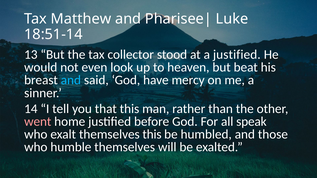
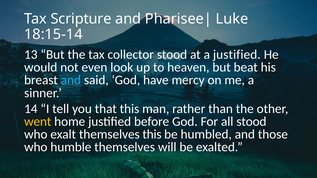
Matthew: Matthew -> Scripture
18:51-14: 18:51-14 -> 18:15-14
went colour: pink -> yellow
all speak: speak -> stood
